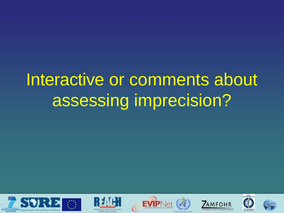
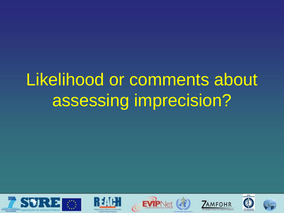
Interactive: Interactive -> Likelihood
